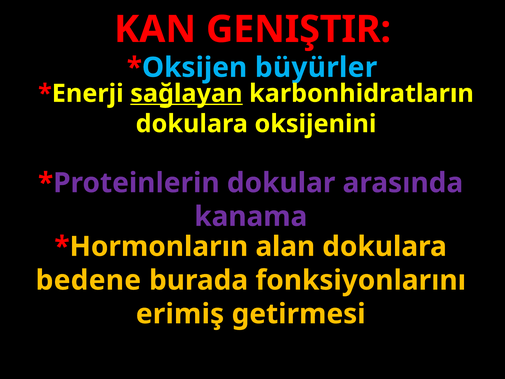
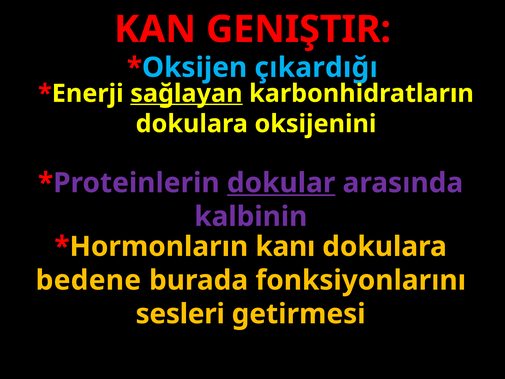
büyürler: büyürler -> çıkardığı
dokular underline: none -> present
kanama: kanama -> kalbinin
alan: alan -> kanı
erimiş: erimiş -> sesleri
